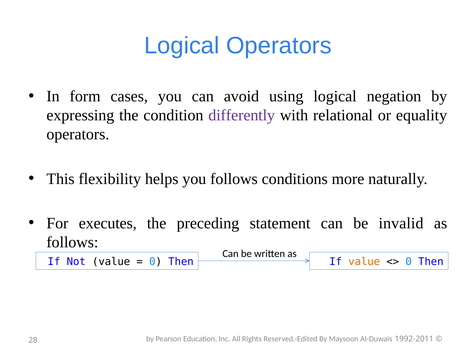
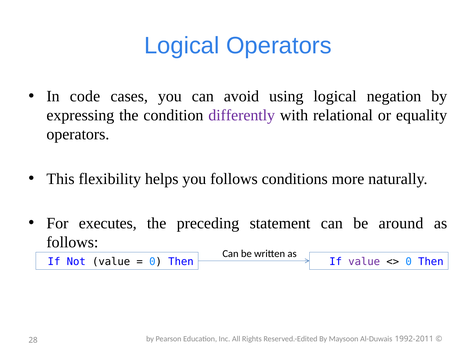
form: form -> code
invalid: invalid -> around
value at (364, 262) colour: orange -> purple
